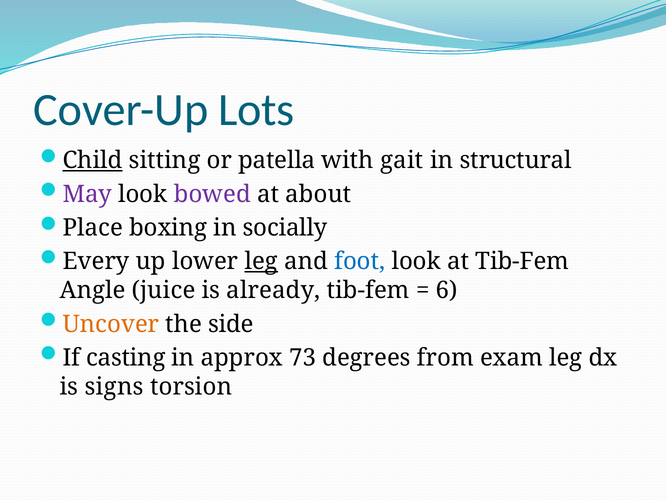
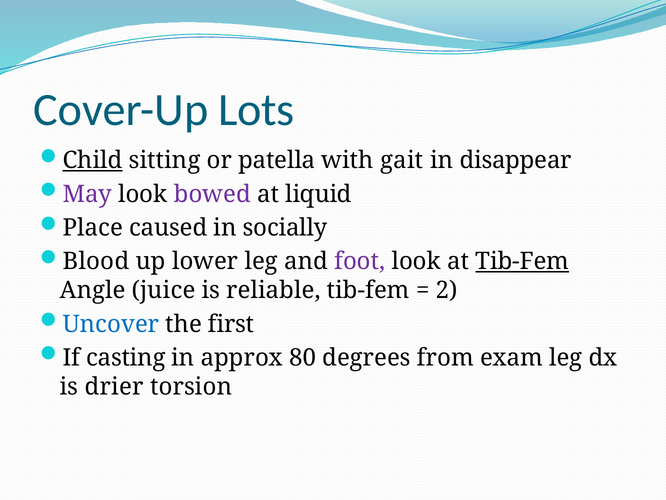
structural: structural -> disappear
about: about -> liquid
boxing: boxing -> caused
Every: Every -> Blood
leg at (261, 261) underline: present -> none
foot colour: blue -> purple
Tib-Fem at (522, 261) underline: none -> present
already: already -> reliable
6: 6 -> 2
Uncover colour: orange -> blue
side: side -> first
73: 73 -> 80
signs: signs -> drier
